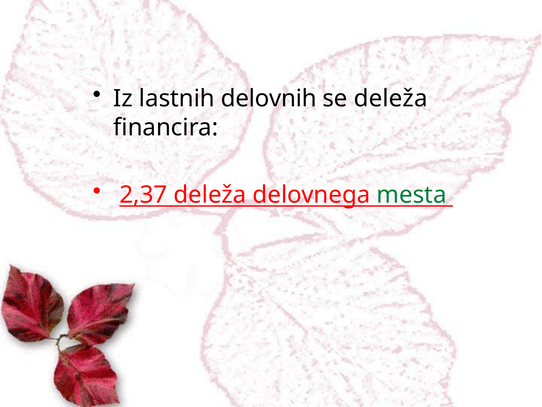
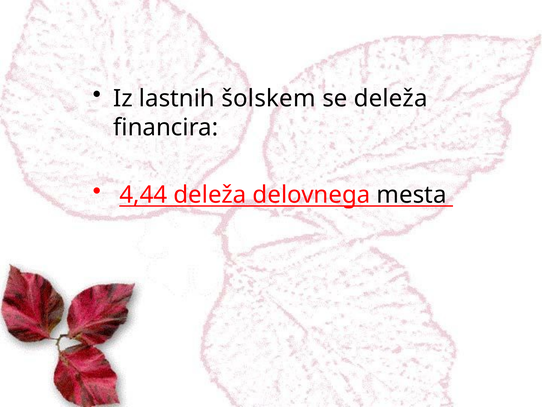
delovnih: delovnih -> šolskem
2,37: 2,37 -> 4,44
mesta colour: green -> black
